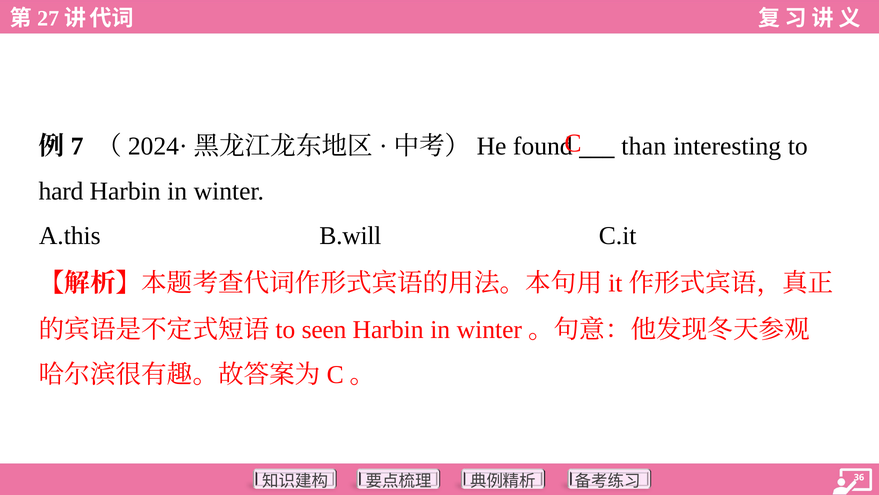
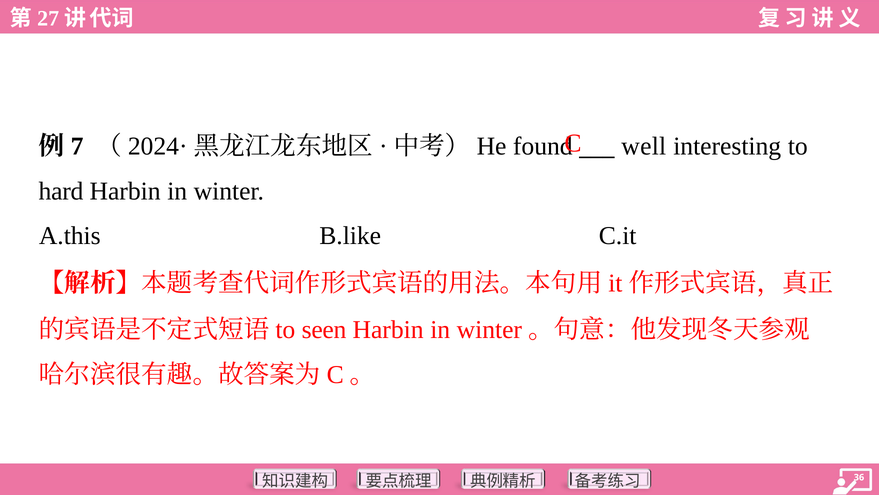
than: than -> well
B.will: B.will -> B.like
